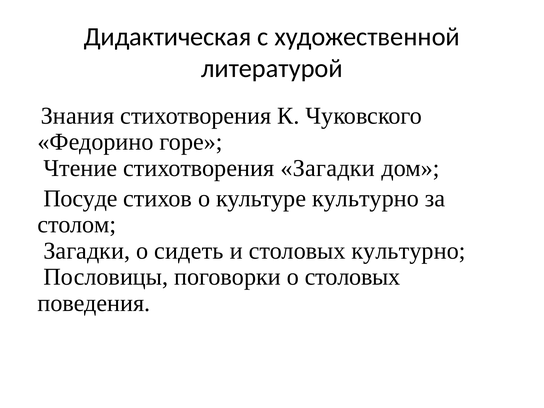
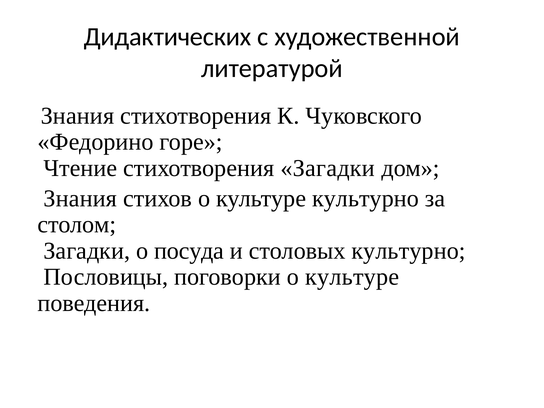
Дидактическая: Дидактическая -> Дидактических
Посуде at (80, 199): Посуде -> Знания
сидеть: сидеть -> посуда
поговорки о столовых: столовых -> культуре
